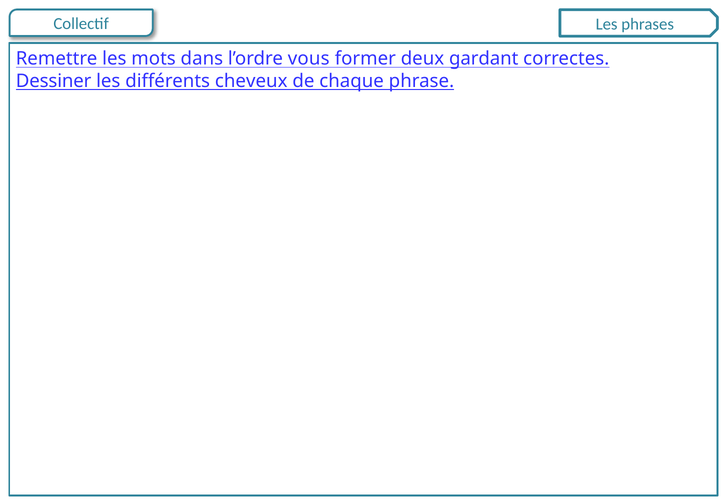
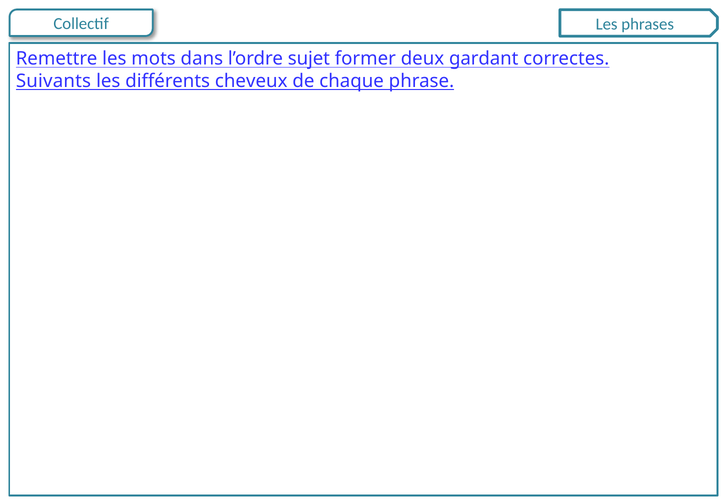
vous: vous -> sujet
Dessiner: Dessiner -> Suivants
